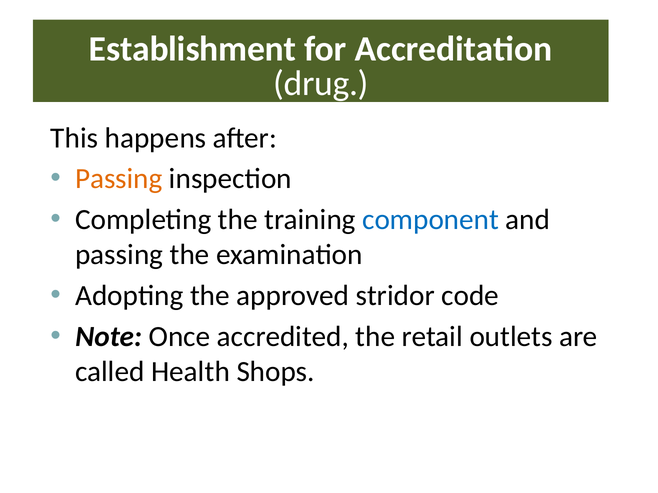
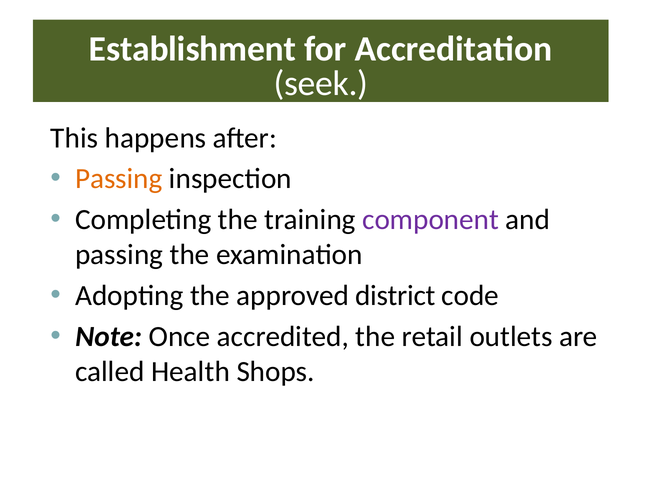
drug: drug -> seek
component colour: blue -> purple
stridor: stridor -> district
